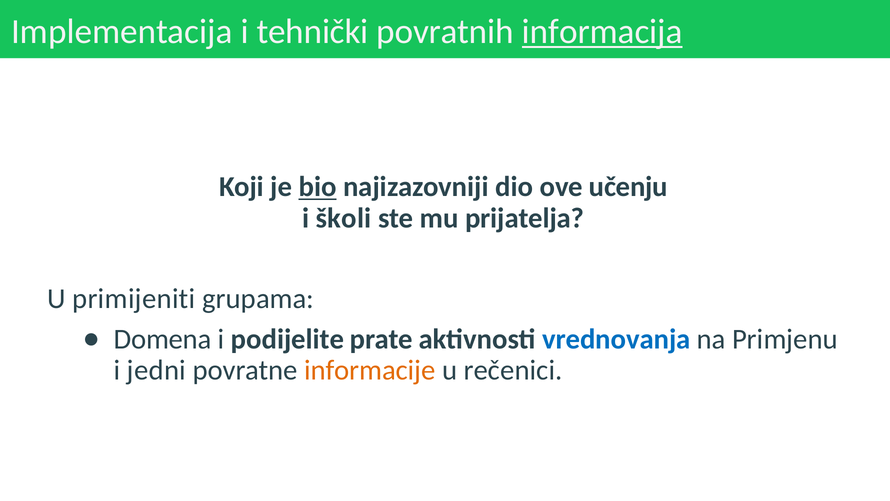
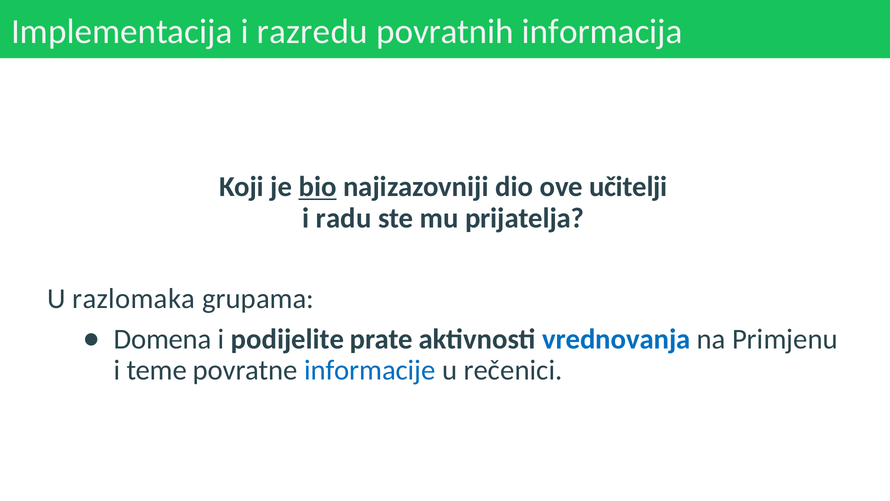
tehnički: tehnički -> razredu
informacija underline: present -> none
učenju: učenju -> učitelji
školi: školi -> radu
primijeniti: primijeniti -> razlomaka
jedni: jedni -> teme
informacije colour: orange -> blue
